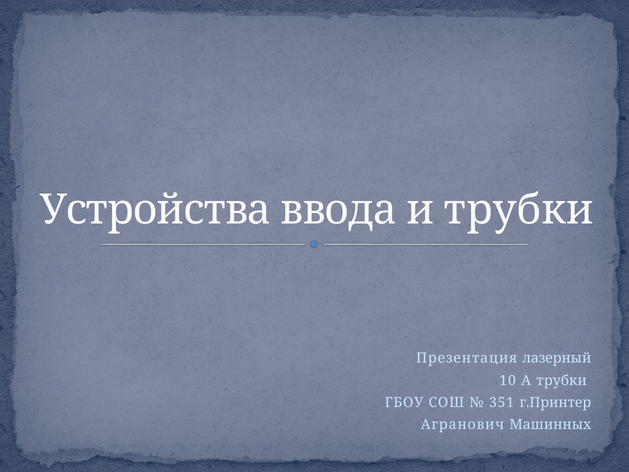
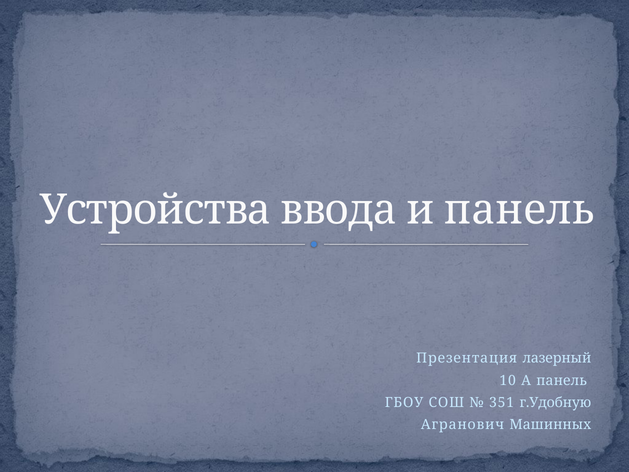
и трубки: трубки -> панель
А трубки: трубки -> панель
г.Принтер: г.Принтер -> г.Удобную
